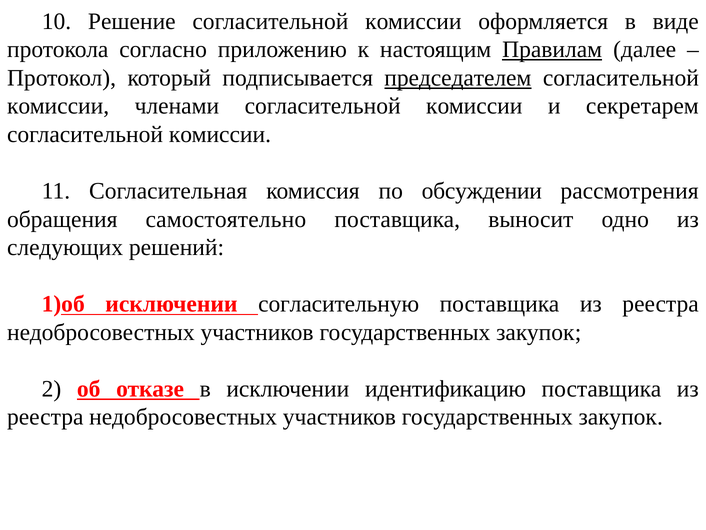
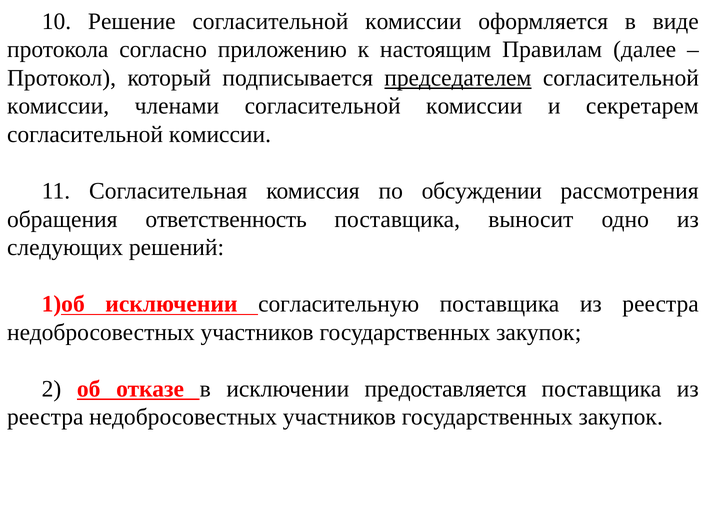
Правилам underline: present -> none
самостоятельно: самостоятельно -> ответственность
идентификацию: идентификацию -> предоставляется
